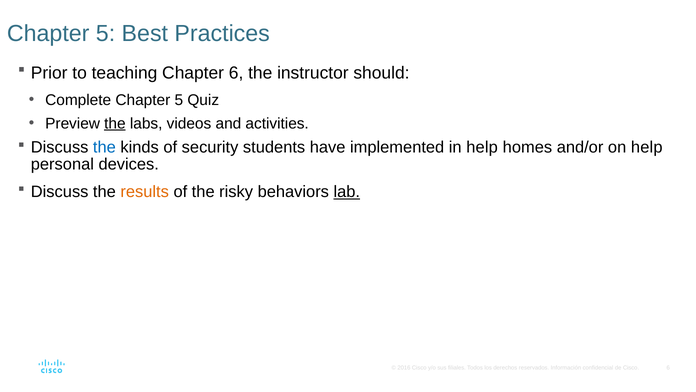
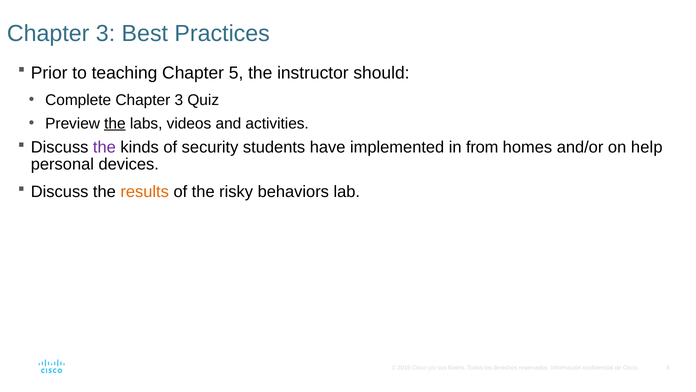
5 at (106, 34): 5 -> 3
Chapter 6: 6 -> 5
Complete Chapter 5: 5 -> 3
the at (104, 147) colour: blue -> purple
in help: help -> from
lab underline: present -> none
